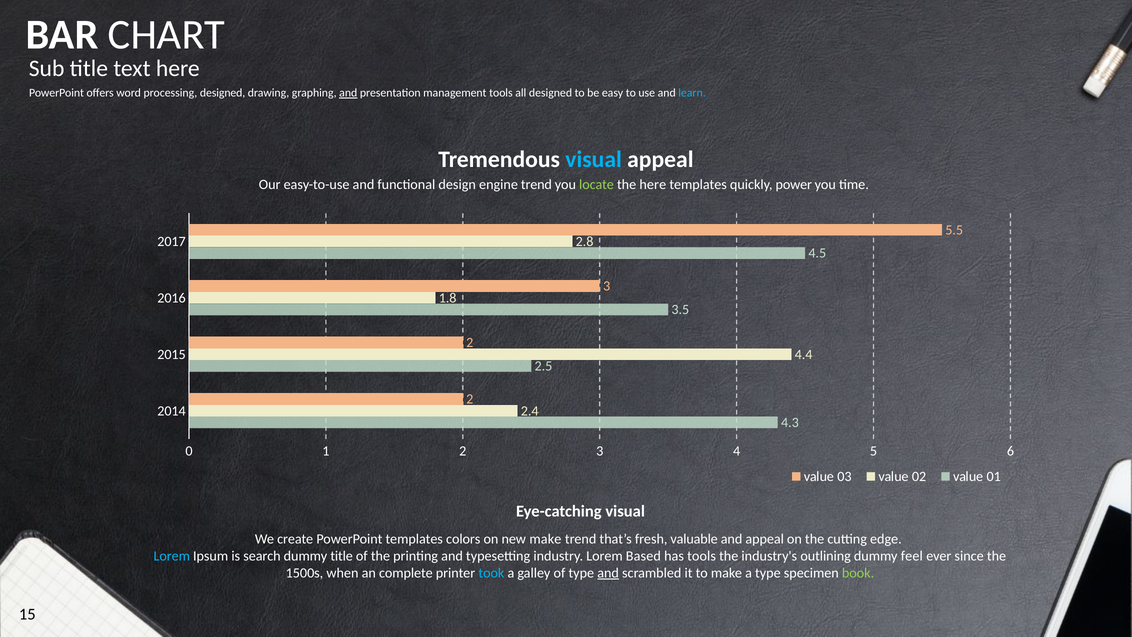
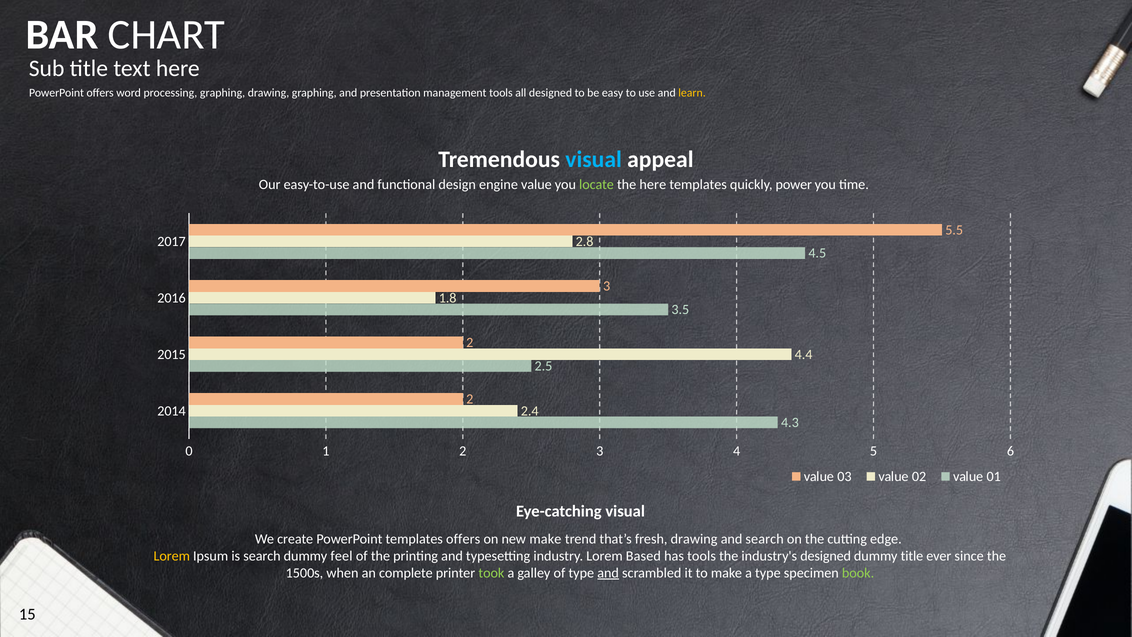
processing designed: designed -> graphing
and at (348, 93) underline: present -> none
learn colour: light blue -> yellow
engine trend: trend -> value
templates colors: colors -> offers
fresh valuable: valuable -> drawing
and appeal: appeal -> search
Lorem at (172, 556) colour: light blue -> yellow
dummy title: title -> feel
industry's outlining: outlining -> designed
dummy feel: feel -> title
took colour: light blue -> light green
